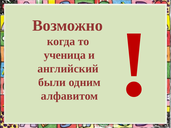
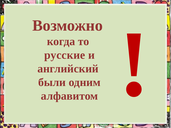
ученица: ученица -> русские
